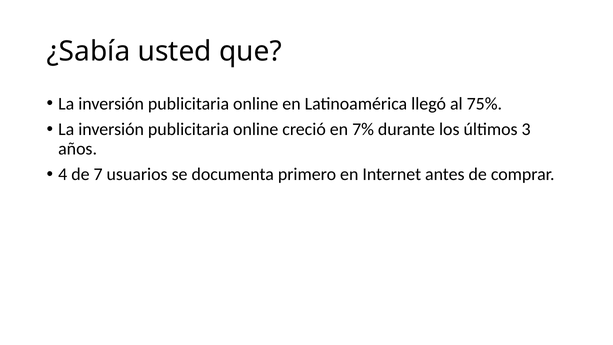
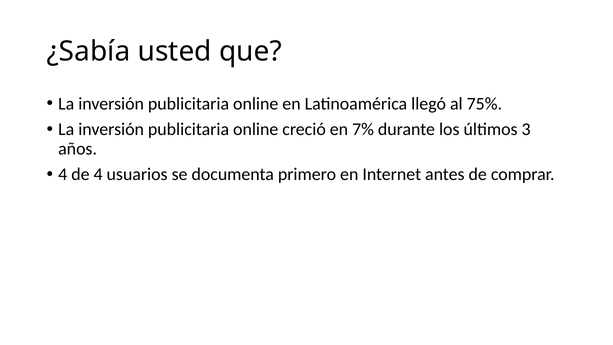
de 7: 7 -> 4
